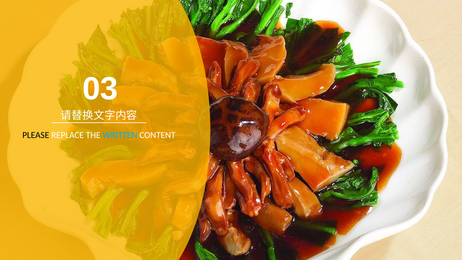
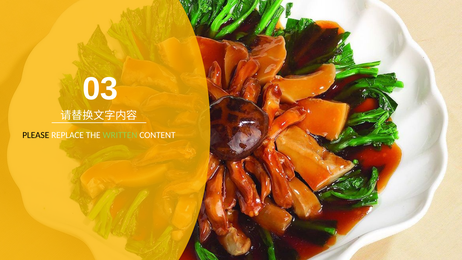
WRITTEN colour: light blue -> light green
